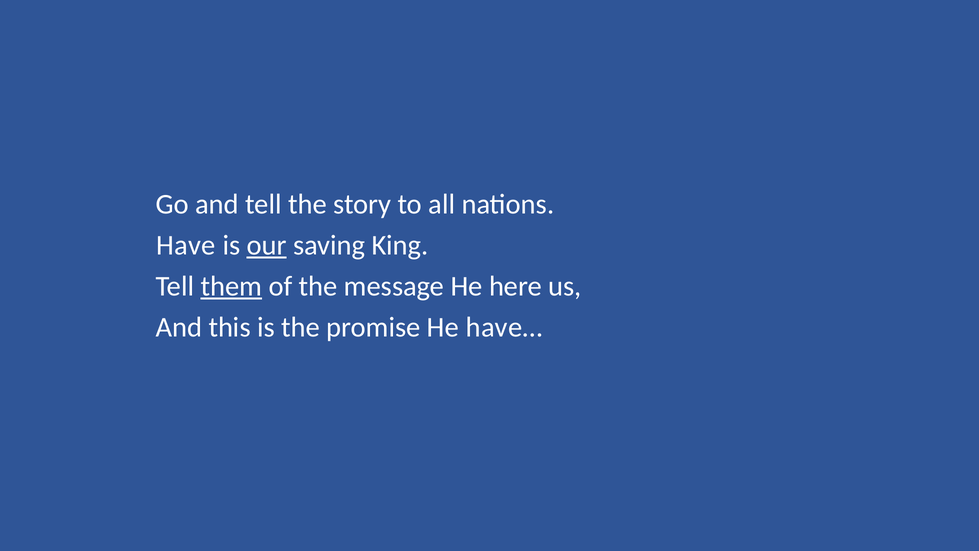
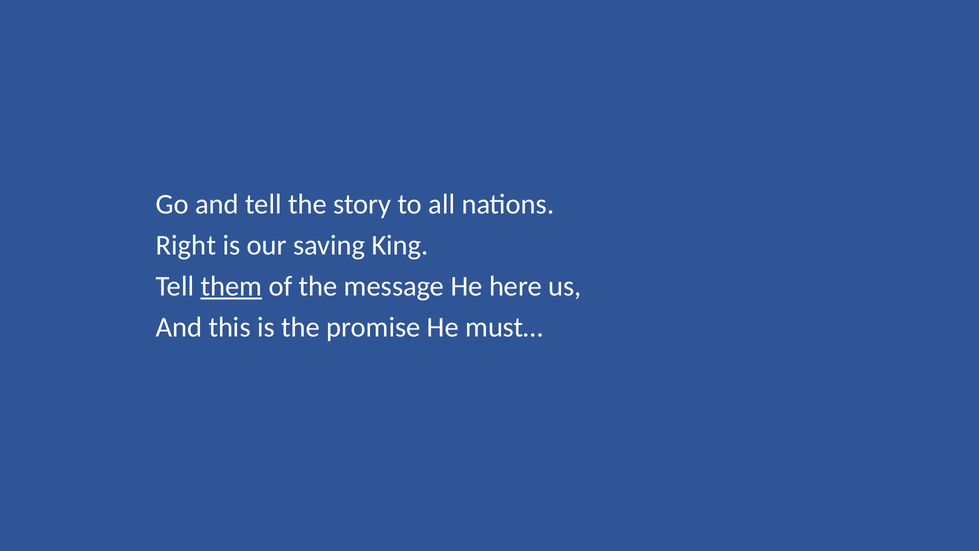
Have: Have -> Right
our underline: present -> none
have…: have… -> must…
